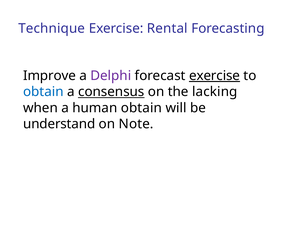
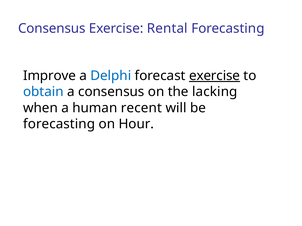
Technique at (52, 29): Technique -> Consensus
Delphi colour: purple -> blue
consensus at (111, 92) underline: present -> none
human obtain: obtain -> recent
understand at (59, 124): understand -> forecasting
Note: Note -> Hour
